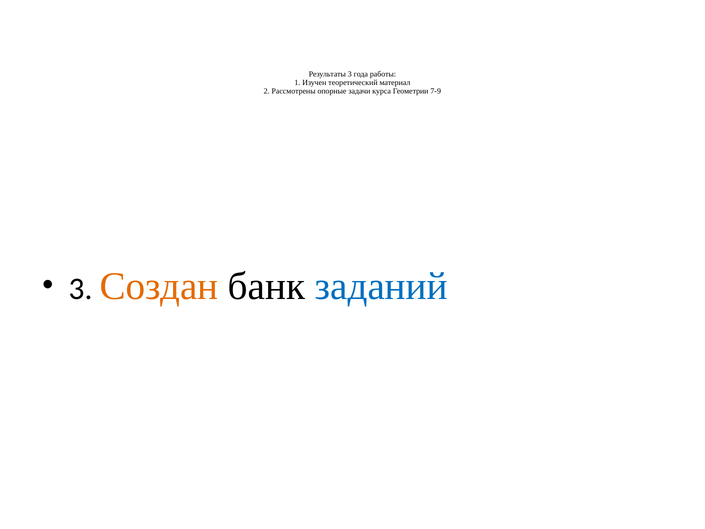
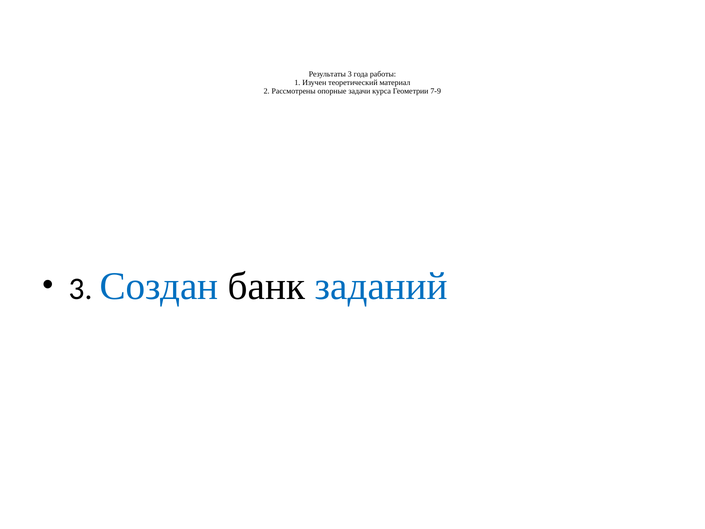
Создан colour: orange -> blue
